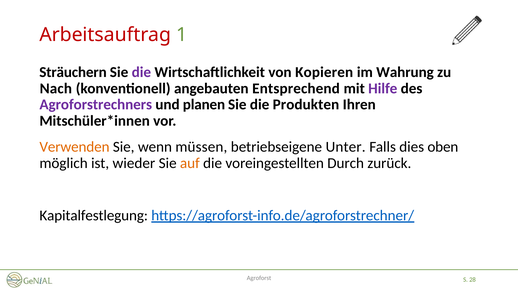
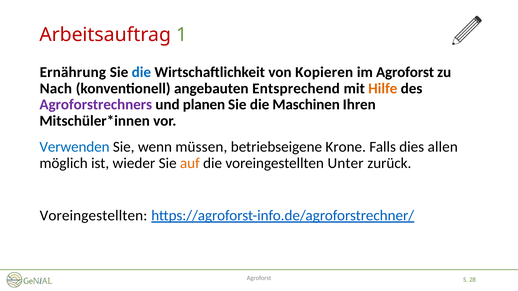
Sträuchern: Sträuchern -> Ernährung
die at (141, 72) colour: purple -> blue
im Wahrung: Wahrung -> Agroforst
Hilfe colour: purple -> orange
Produkten: Produkten -> Maschinen
Verwenden colour: orange -> blue
Unter: Unter -> Krone
oben: oben -> allen
Durch: Durch -> Unter
Kapitalfestlegung at (94, 216): Kapitalfestlegung -> Voreingestellten
